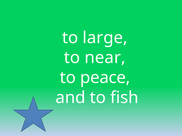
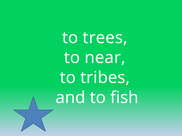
large: large -> trees
peace: peace -> tribes
